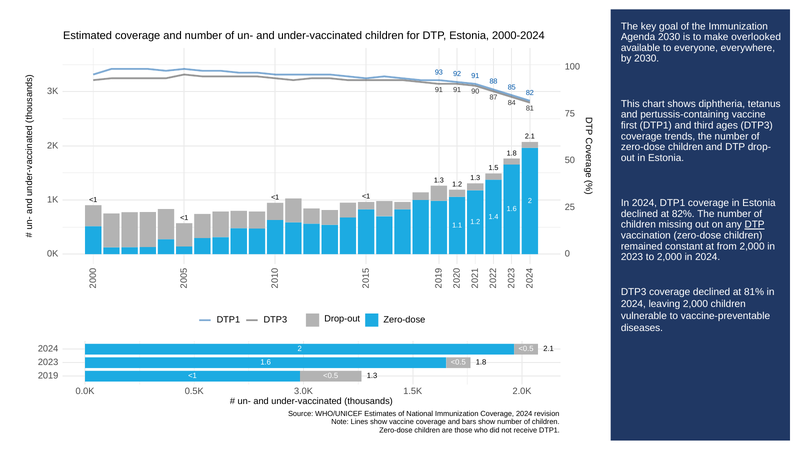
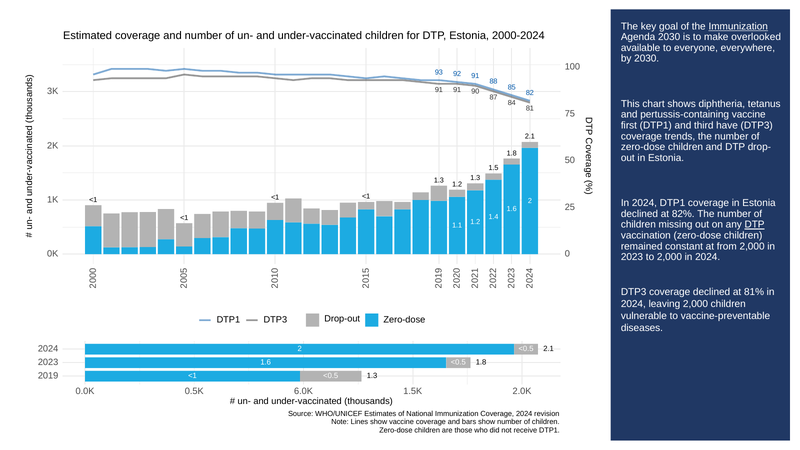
Immunization at (738, 26) underline: none -> present
ages: ages -> have
3.0K: 3.0K -> 6.0K
